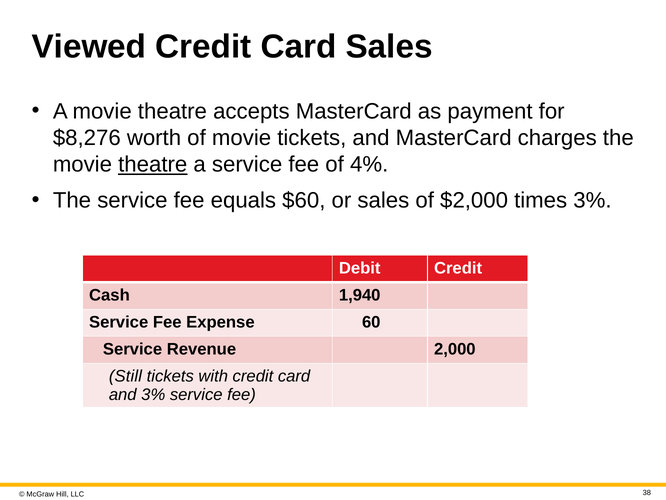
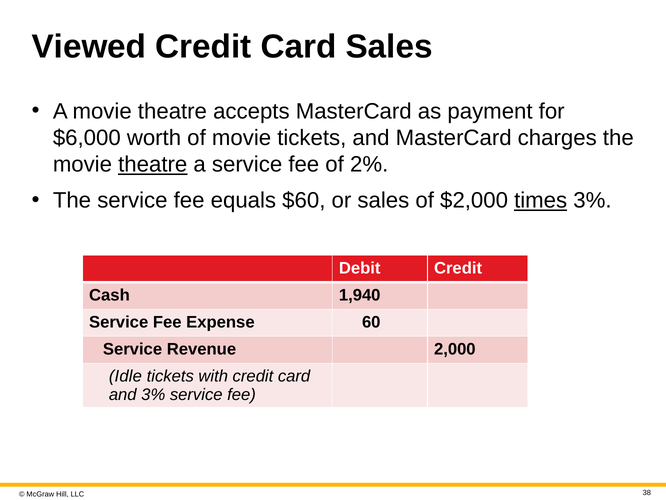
$8,276: $8,276 -> $6,000
4%: 4% -> 2%
times underline: none -> present
Still: Still -> Idle
